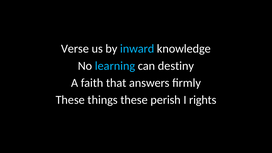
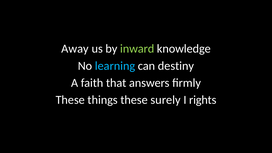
Verse: Verse -> Away
inward colour: light blue -> light green
perish: perish -> surely
